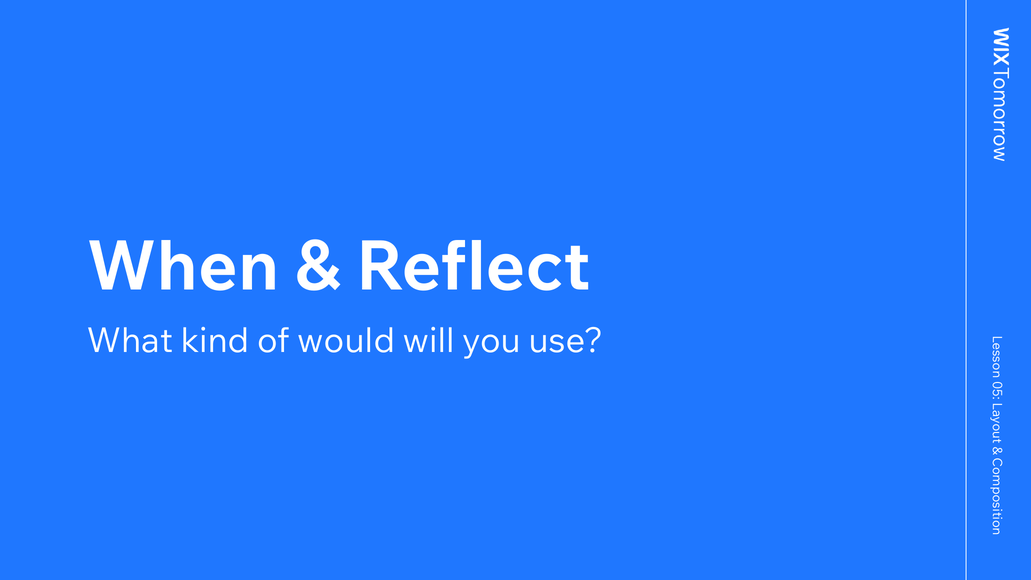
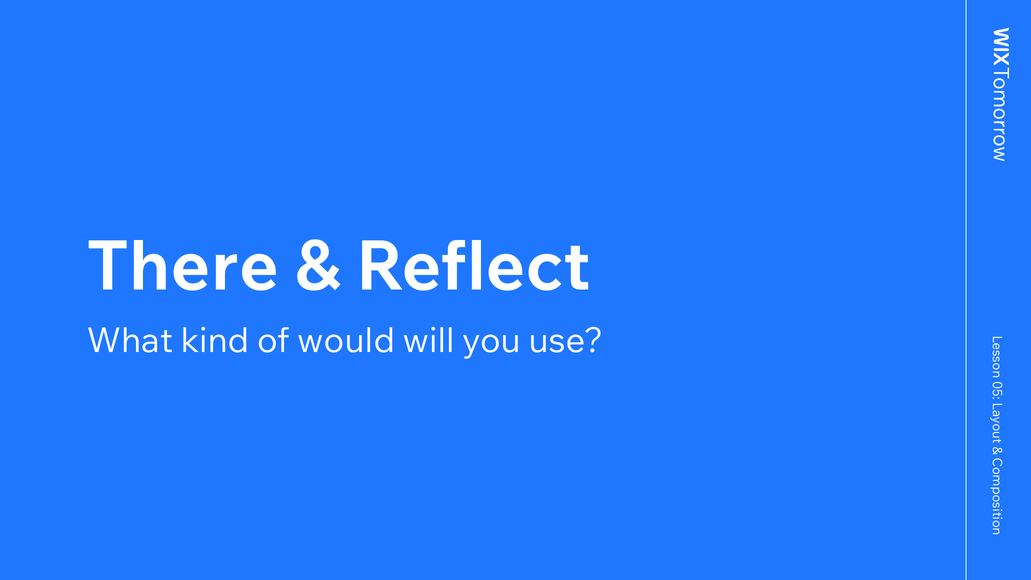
When: When -> There
